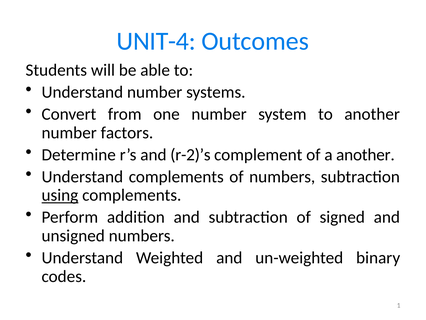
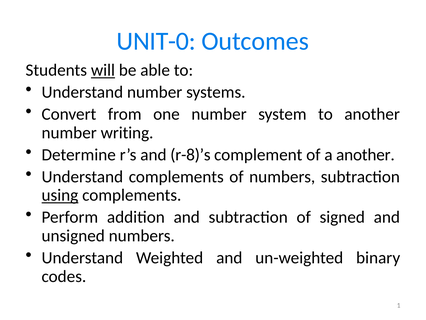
UNIT-4: UNIT-4 -> UNIT-0
will underline: none -> present
factors: factors -> writing
r-2)’s: r-2)’s -> r-8)’s
